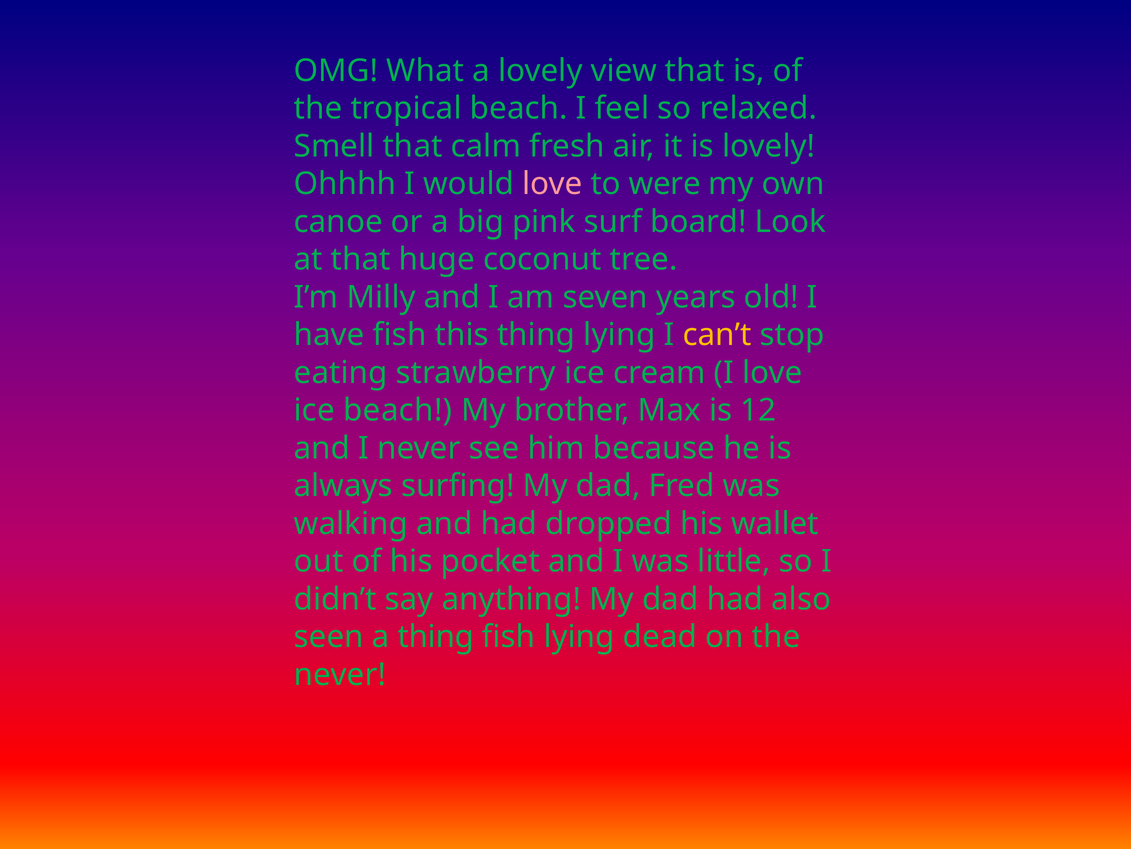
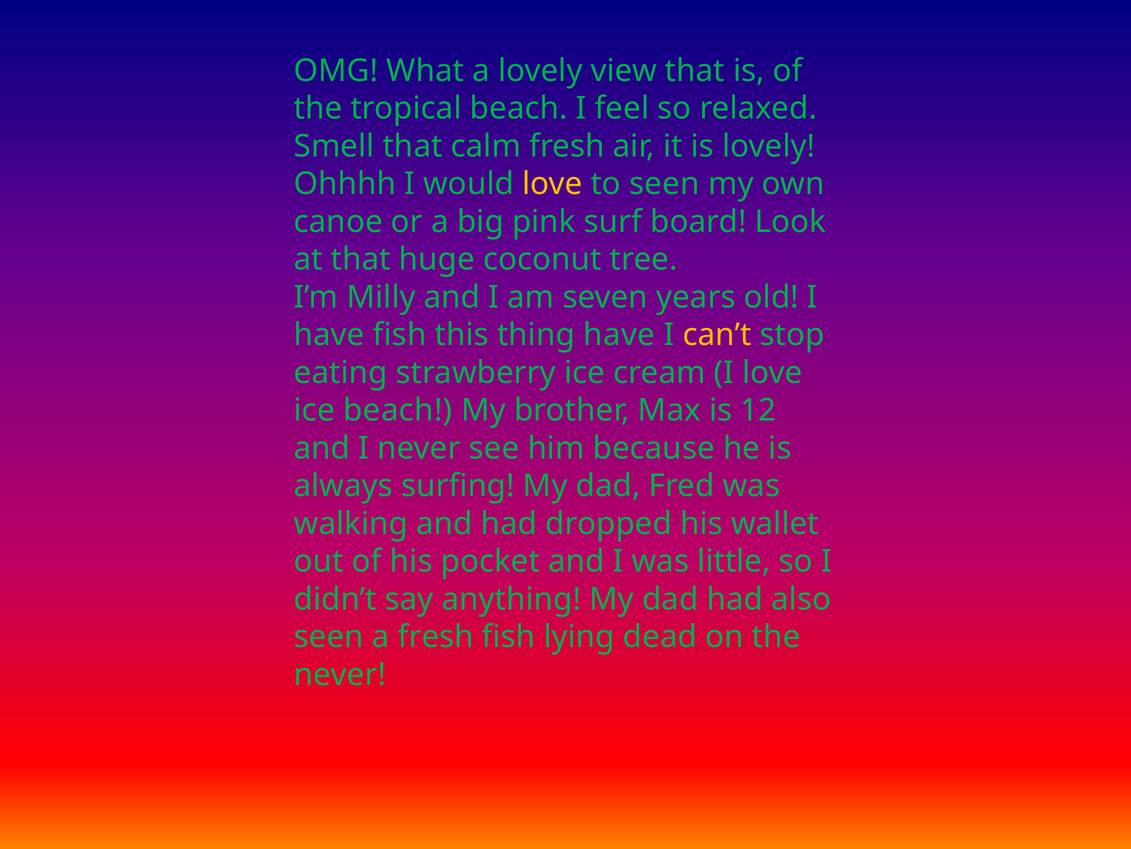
love at (552, 184) colour: pink -> yellow
to were: were -> seen
thing lying: lying -> have
a thing: thing -> fresh
